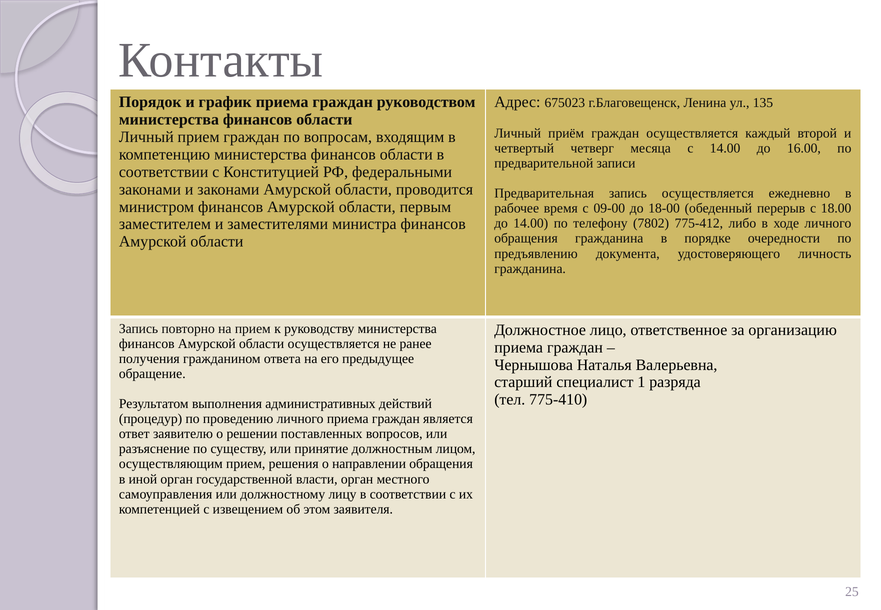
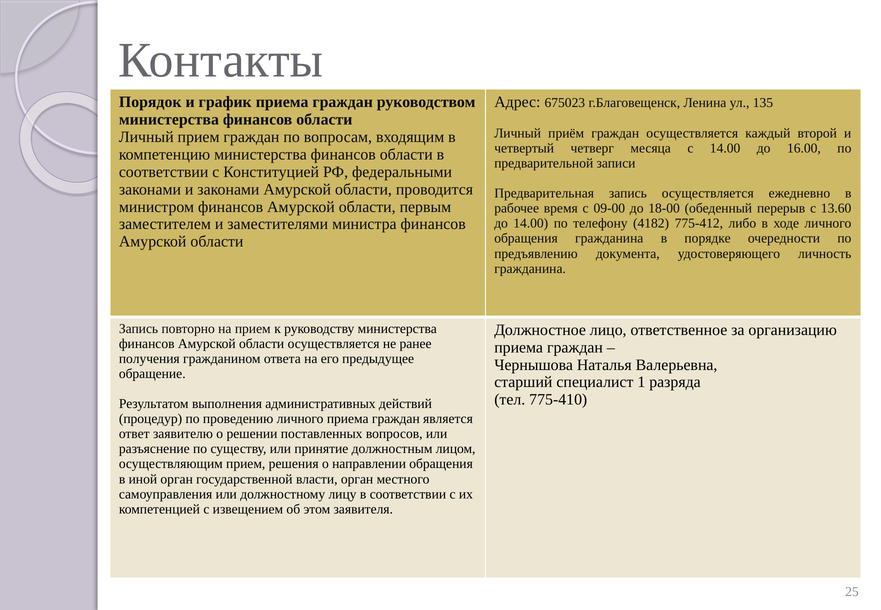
18.00: 18.00 -> 13.60
7802: 7802 -> 4182
